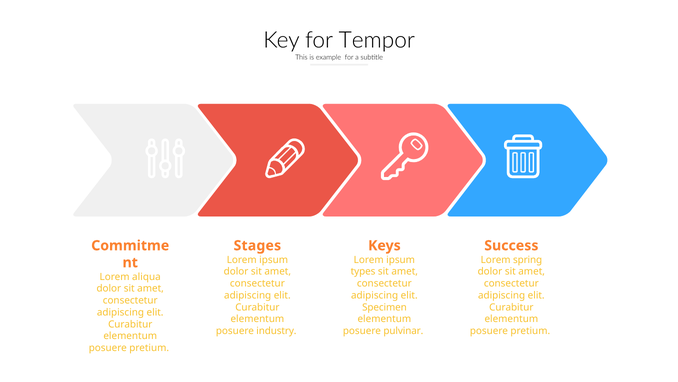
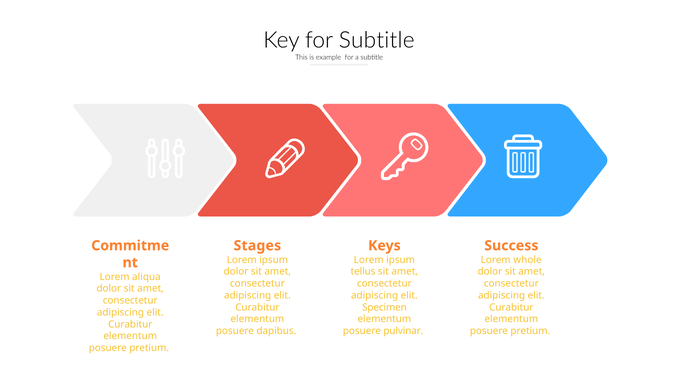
for Tempor: Tempor -> Subtitle
spring: spring -> whole
types: types -> tellus
industry: industry -> dapibus
